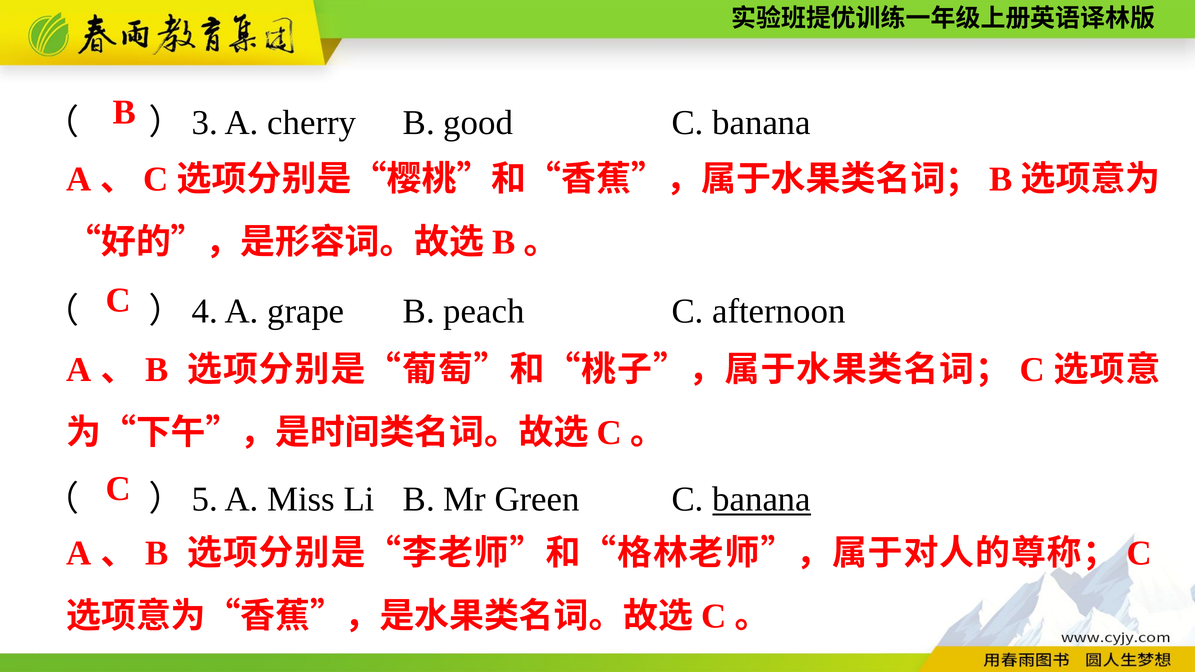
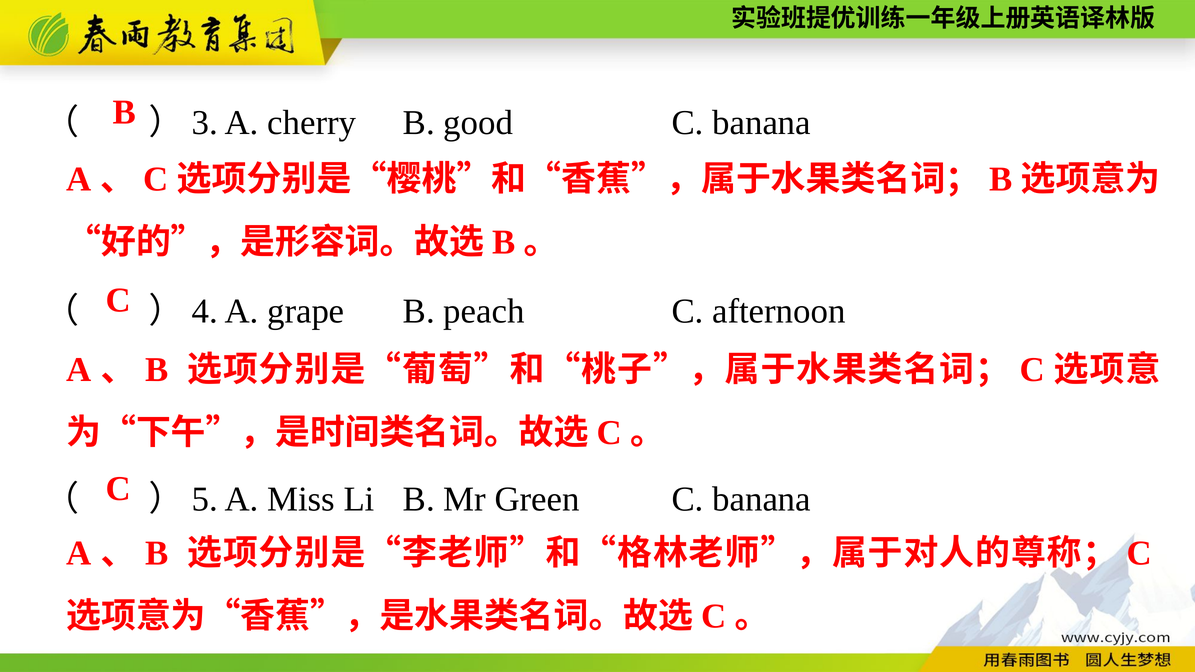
banana at (762, 500) underline: present -> none
